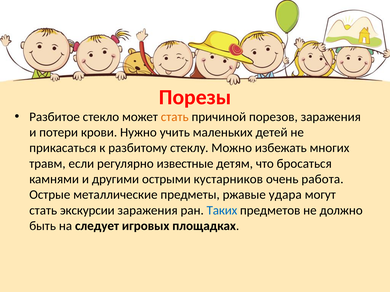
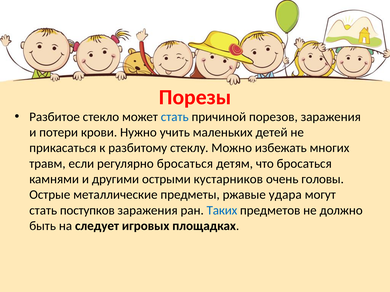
стать at (175, 117) colour: orange -> blue
регулярно известные: известные -> бросаться
работа: работа -> головы
экскурсии: экскурсии -> поступков
